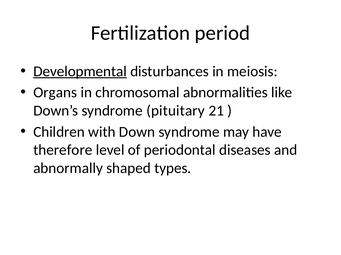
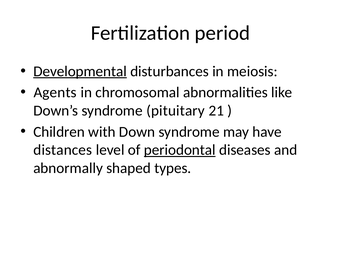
Organs: Organs -> Agents
therefore: therefore -> distances
periodontal underline: none -> present
